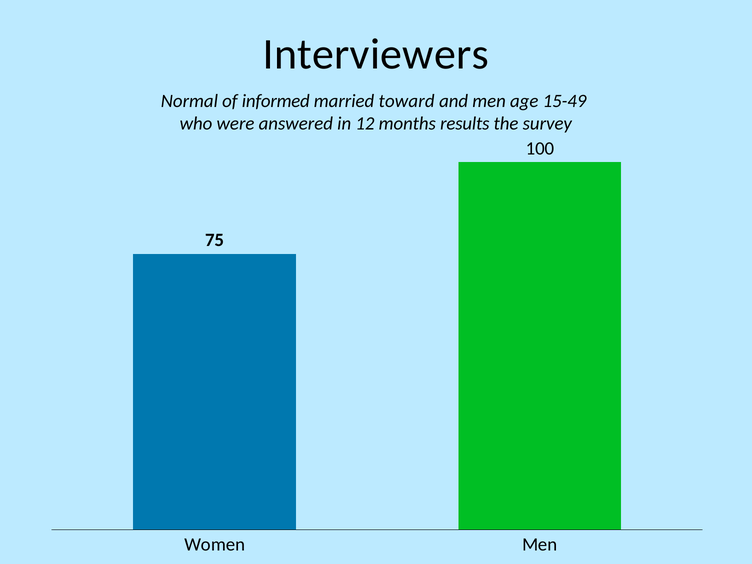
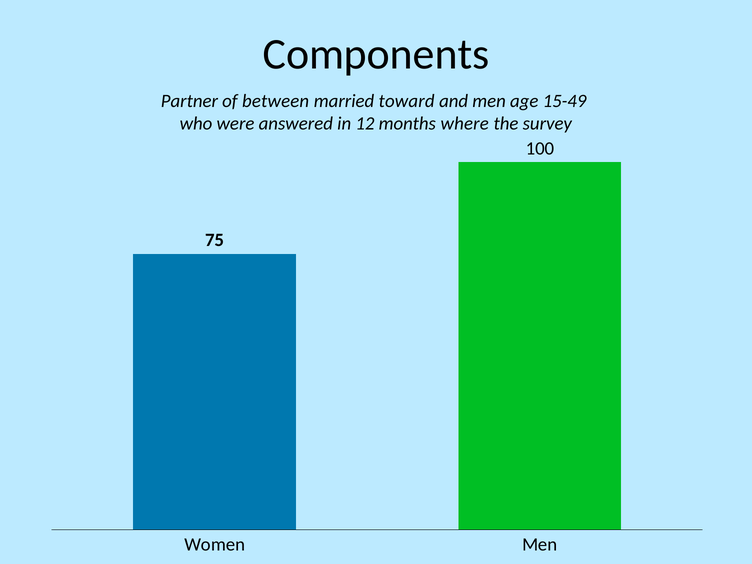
Interviewers: Interviewers -> Components
Normal: Normal -> Partner
informed: informed -> between
results: results -> where
